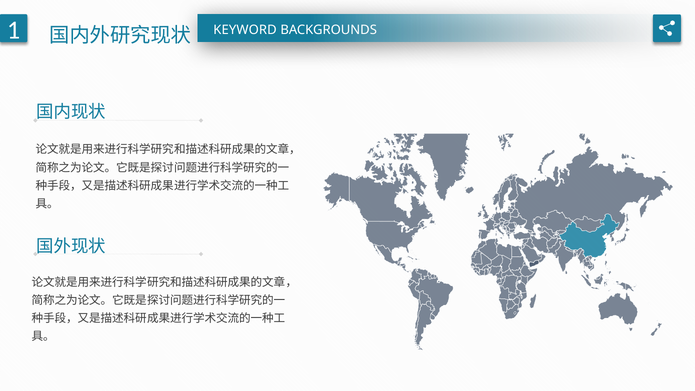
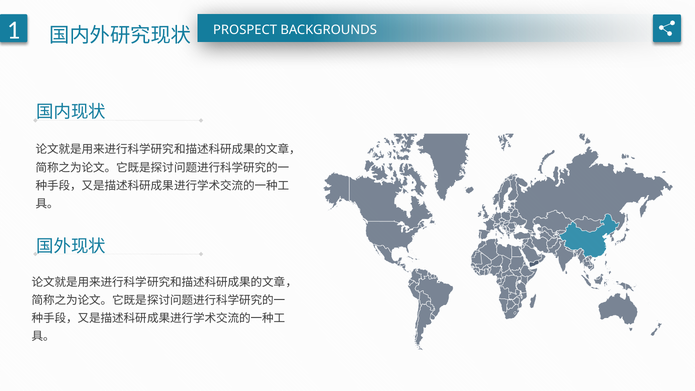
KEYWORD: KEYWORD -> PROSPECT
